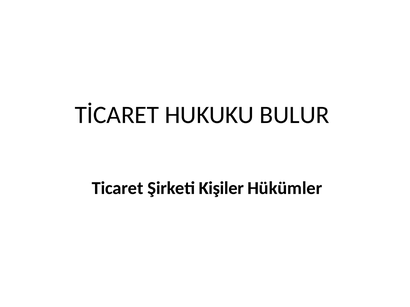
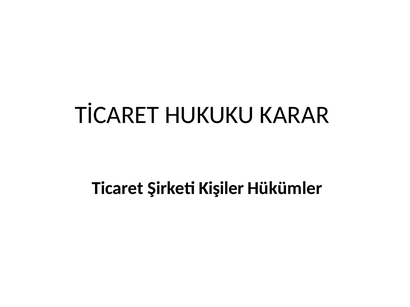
BULUR: BULUR -> KARAR
